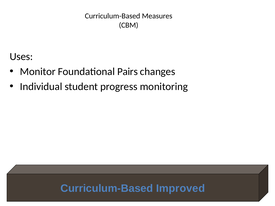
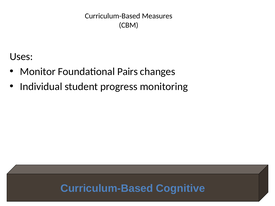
Improved: Improved -> Cognitive
